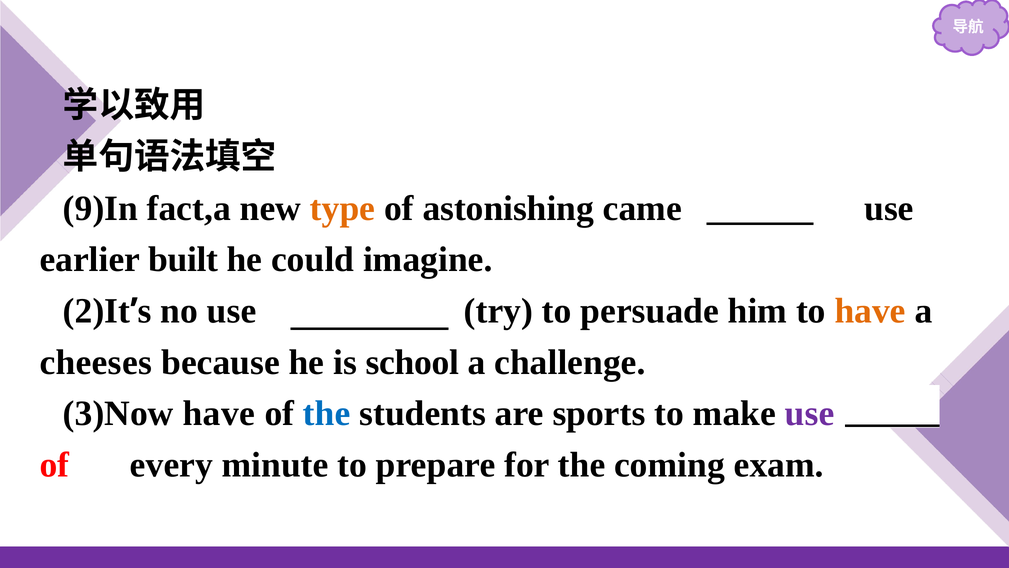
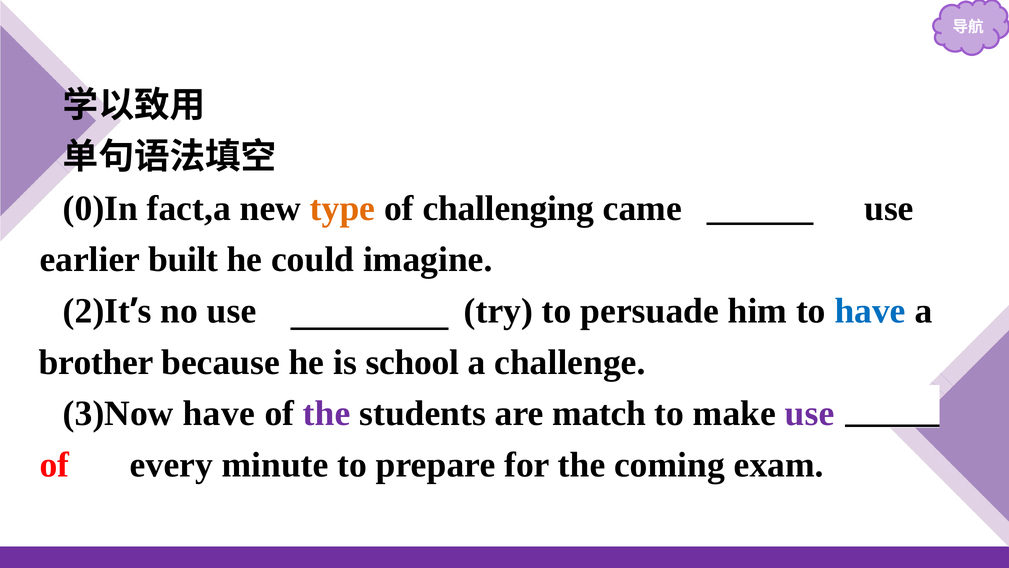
9)In: 9)In -> 0)In
astonishing: astonishing -> challenging
have at (870, 311) colour: orange -> blue
cheeses: cheeses -> brother
the at (327, 413) colour: blue -> purple
sports: sports -> match
